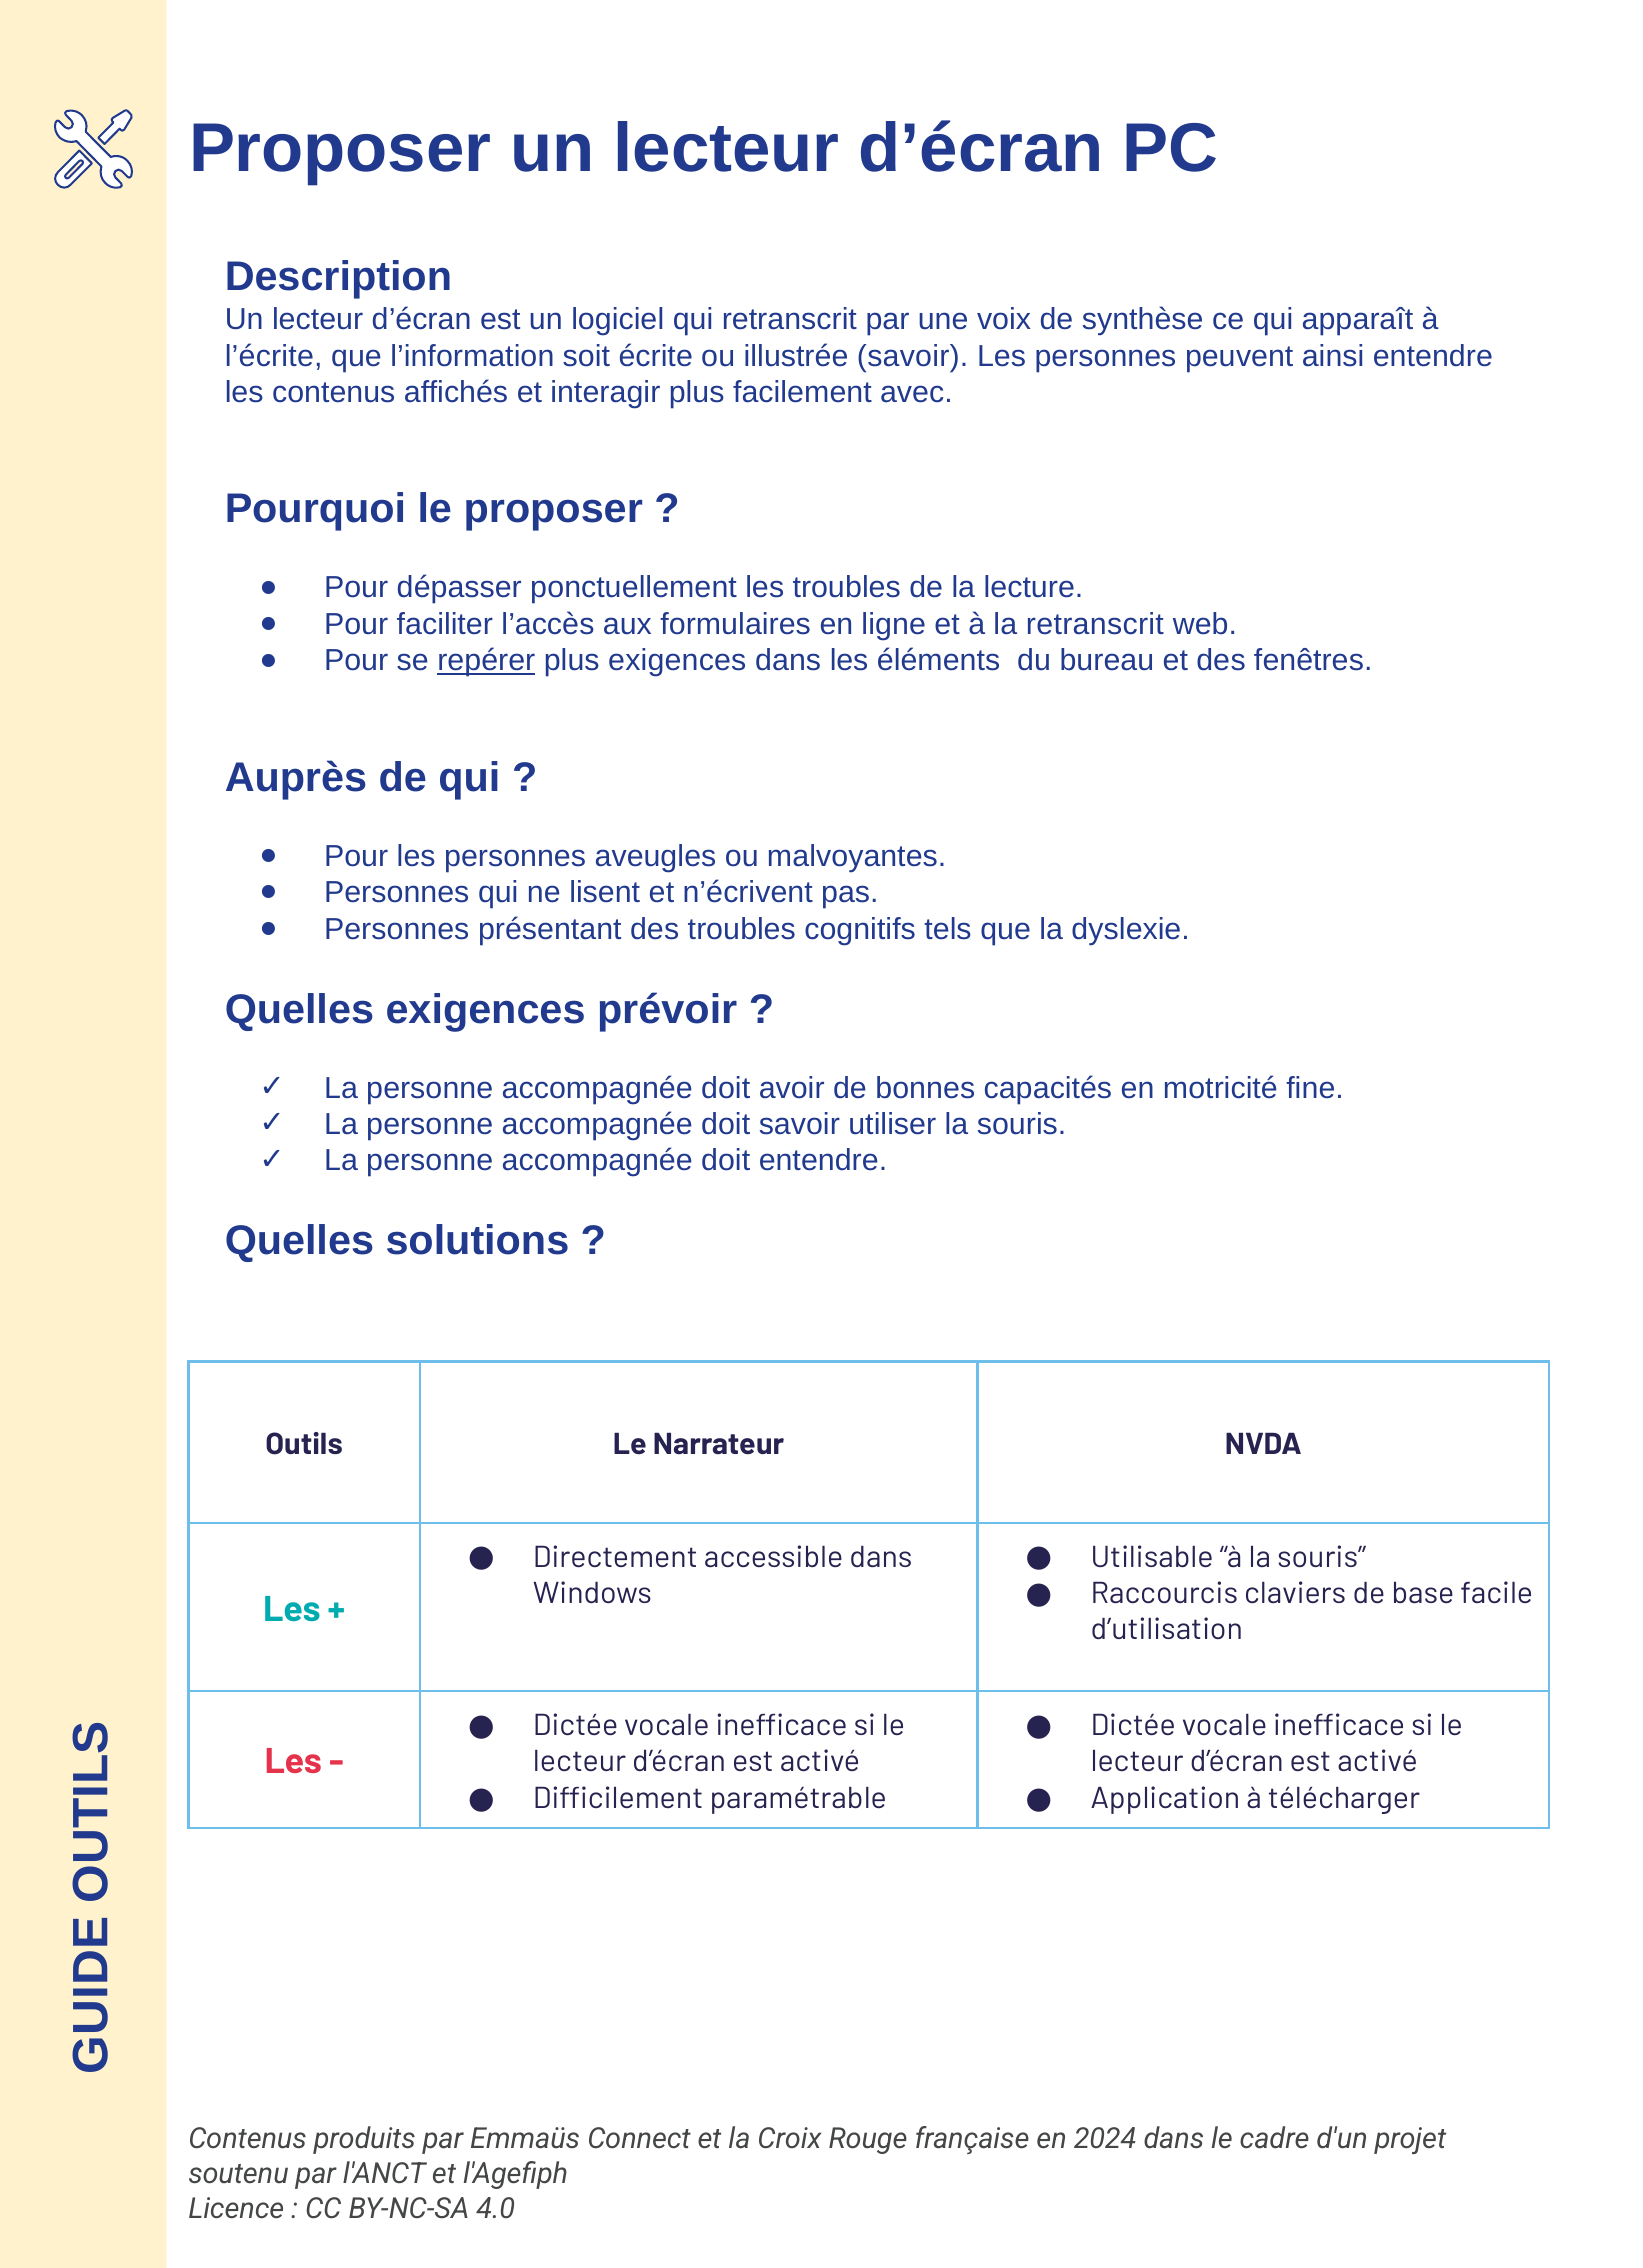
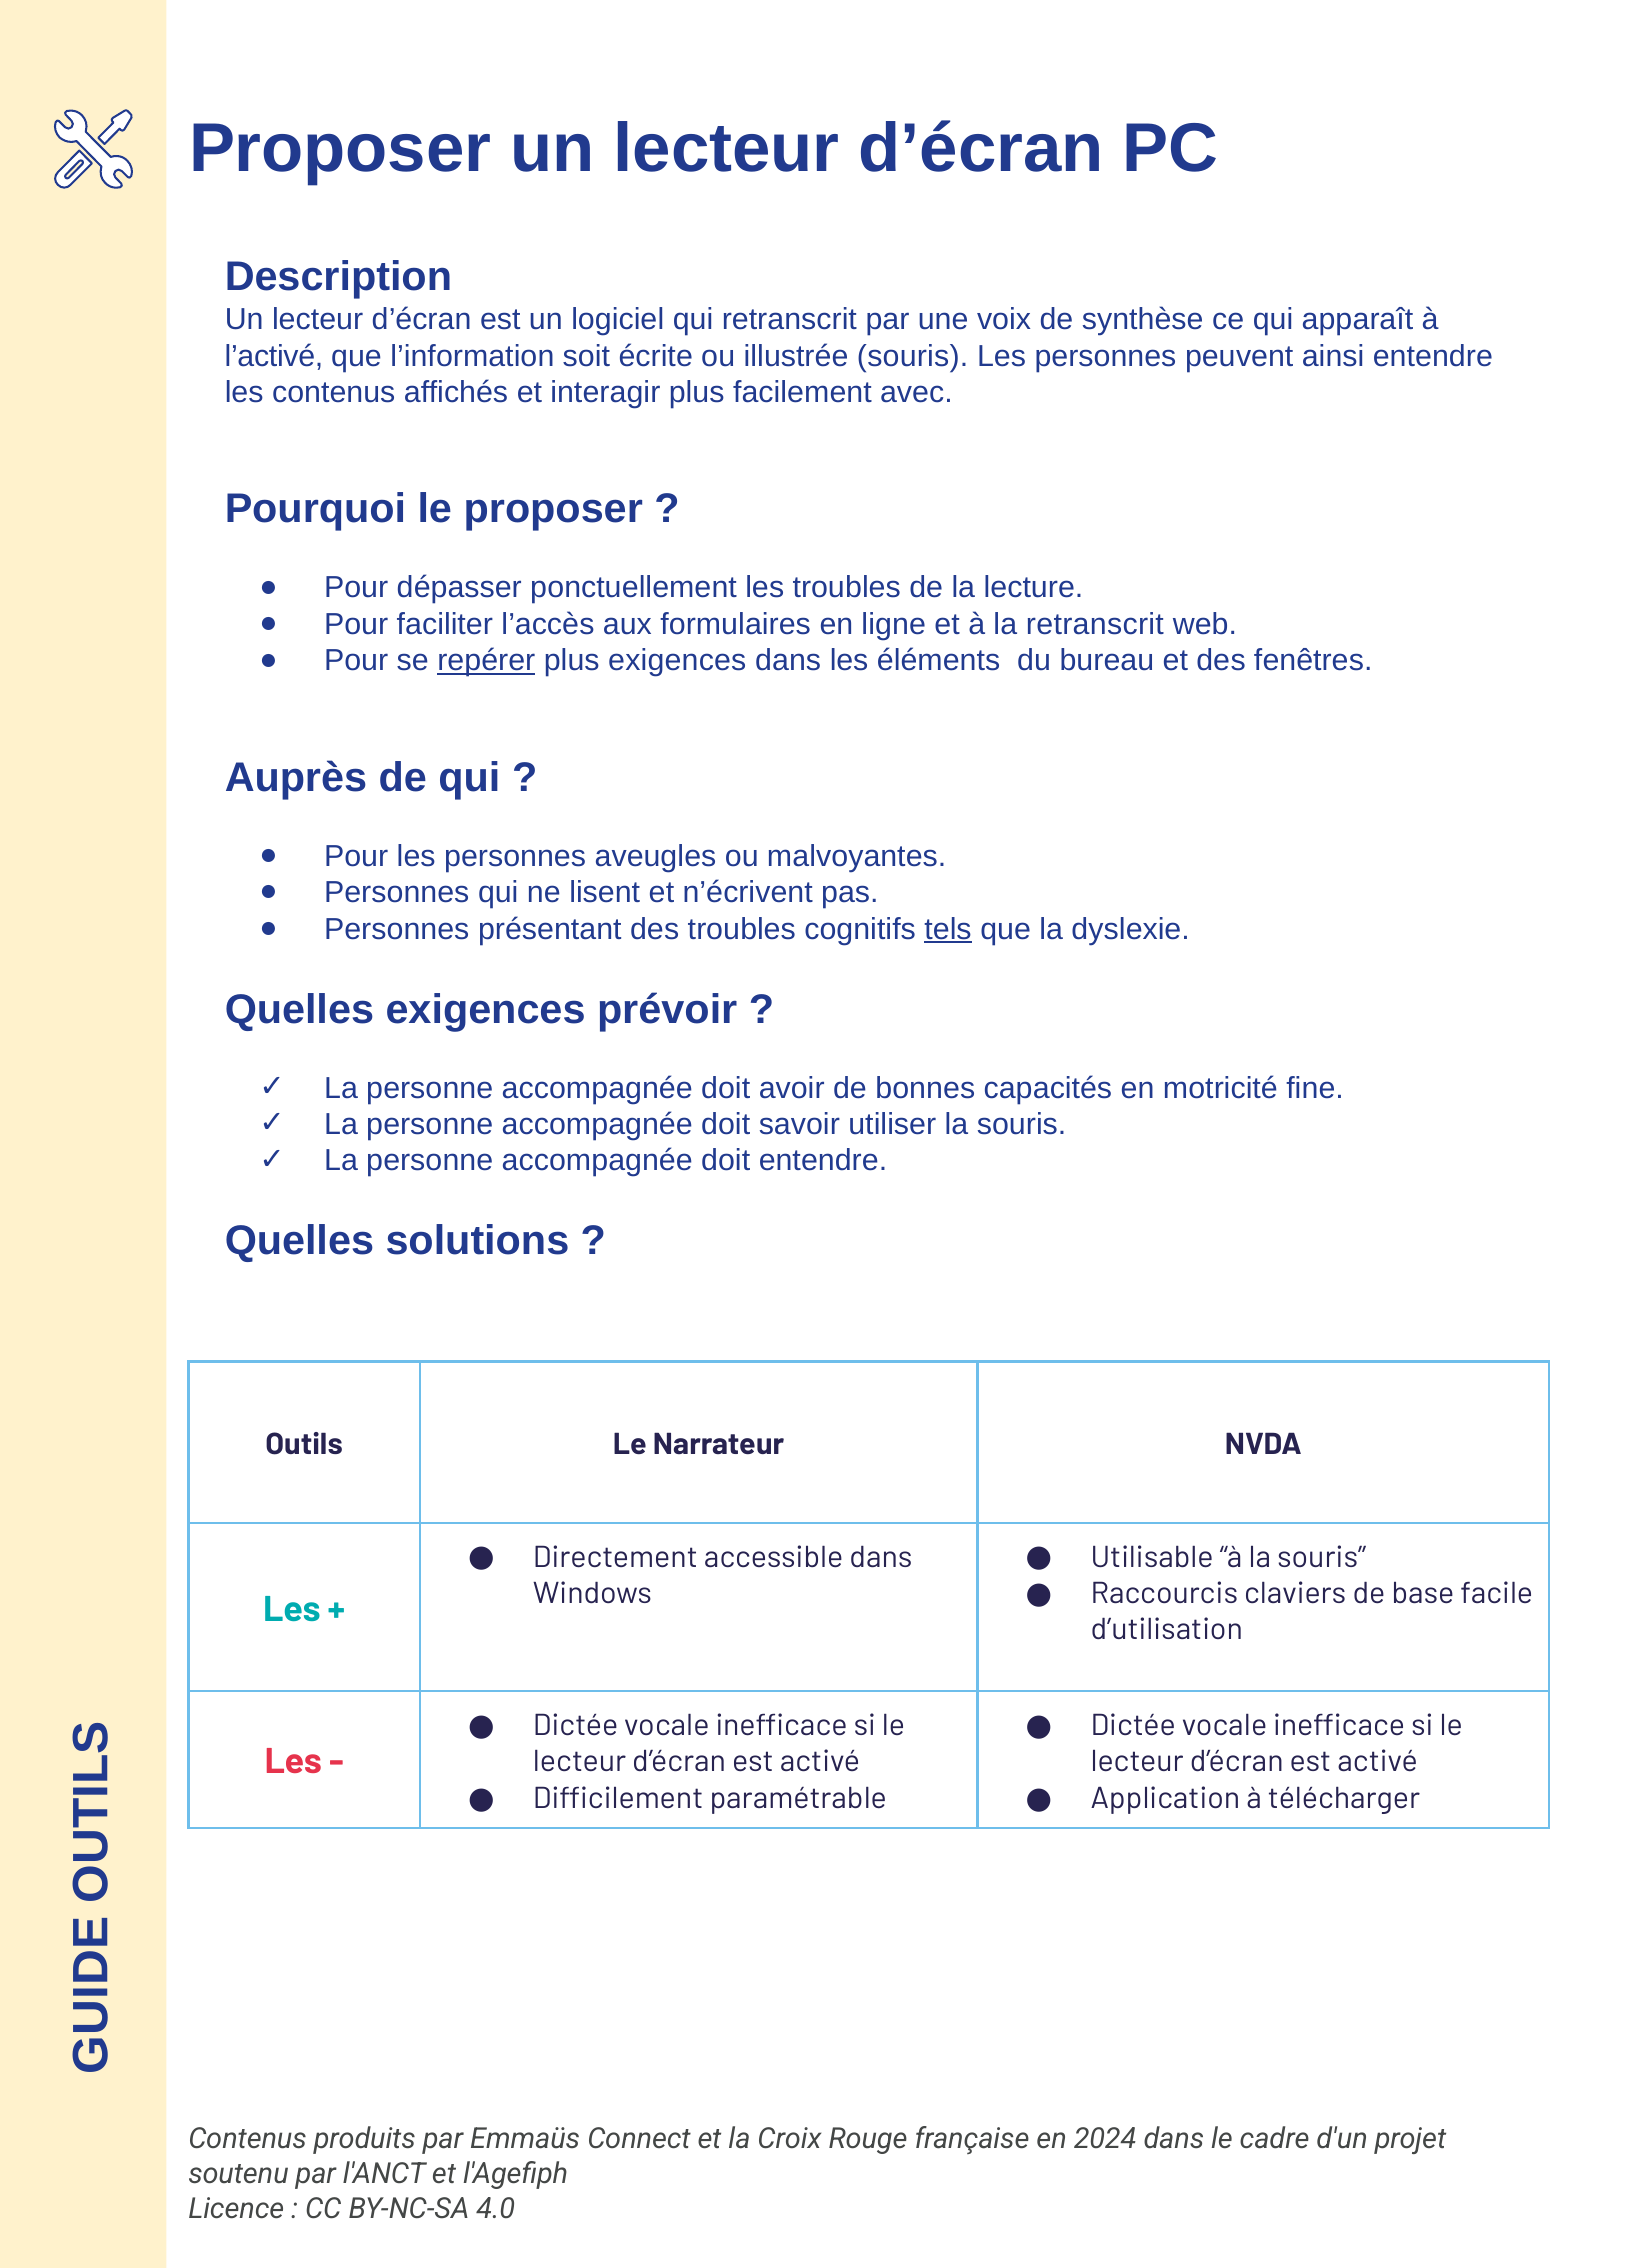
l’écrite: l’écrite -> l’activé
illustrée savoir: savoir -> souris
tels underline: none -> present
